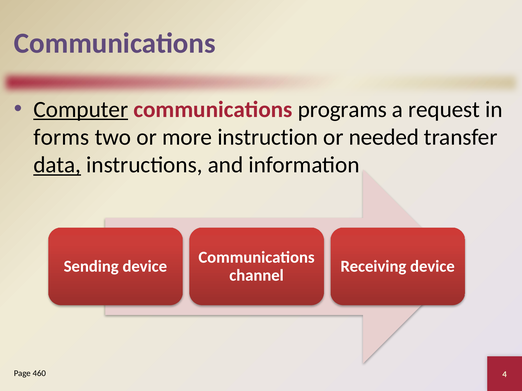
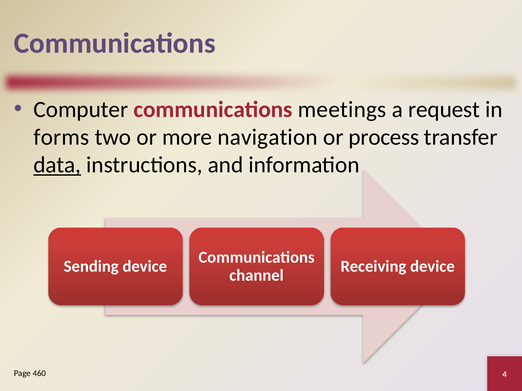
Computer underline: present -> none
programs: programs -> meetings
instruction: instruction -> navigation
needed: needed -> process
